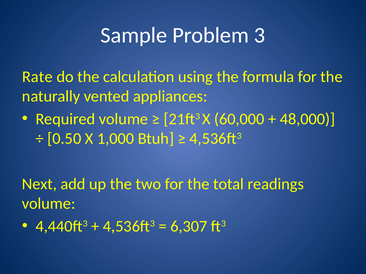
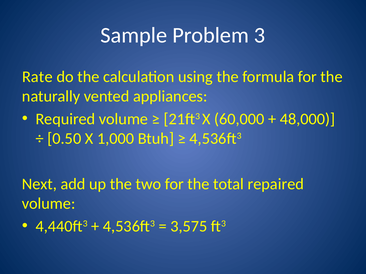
readings: readings -> repaired
6,307: 6,307 -> 3,575
